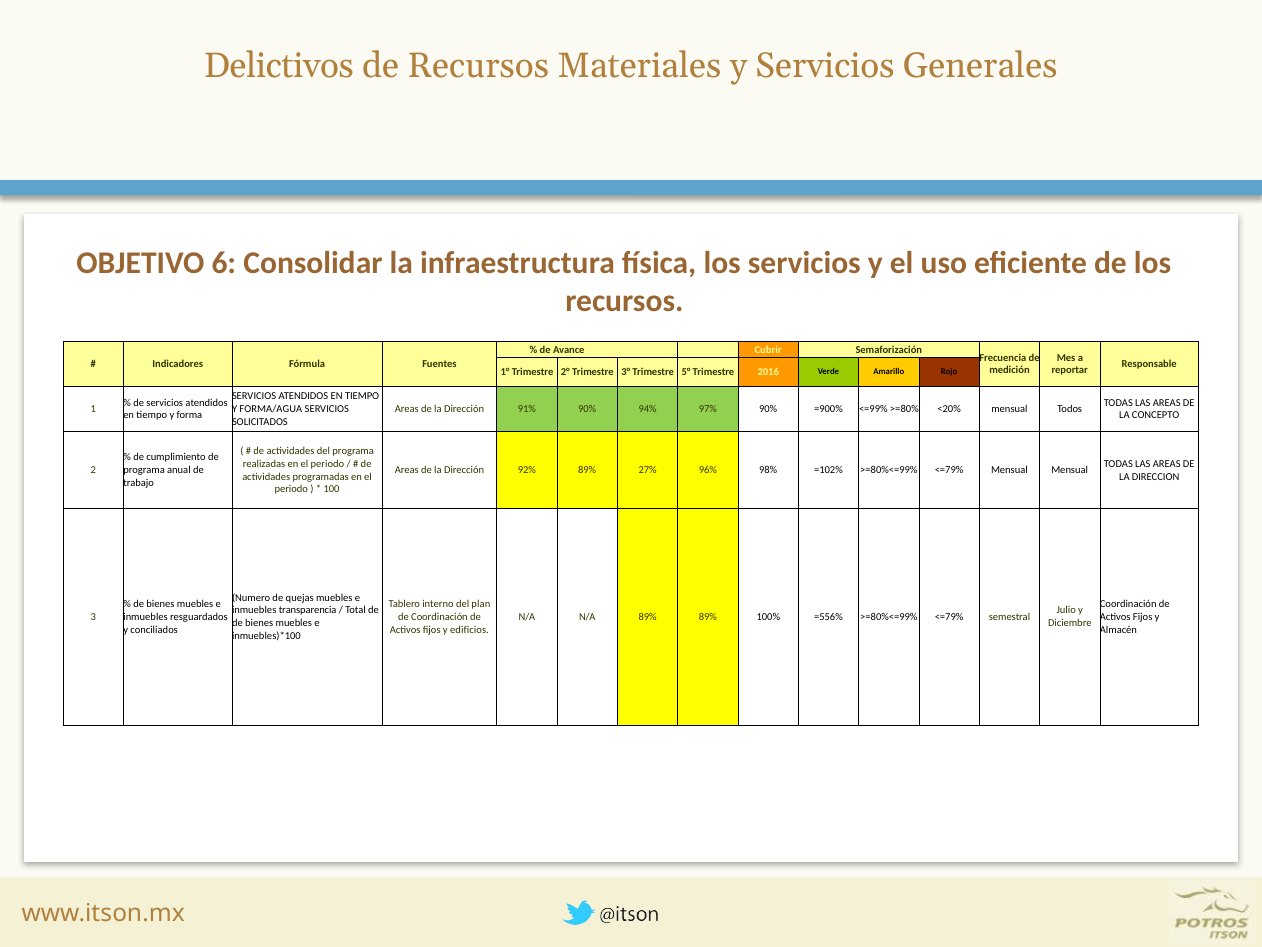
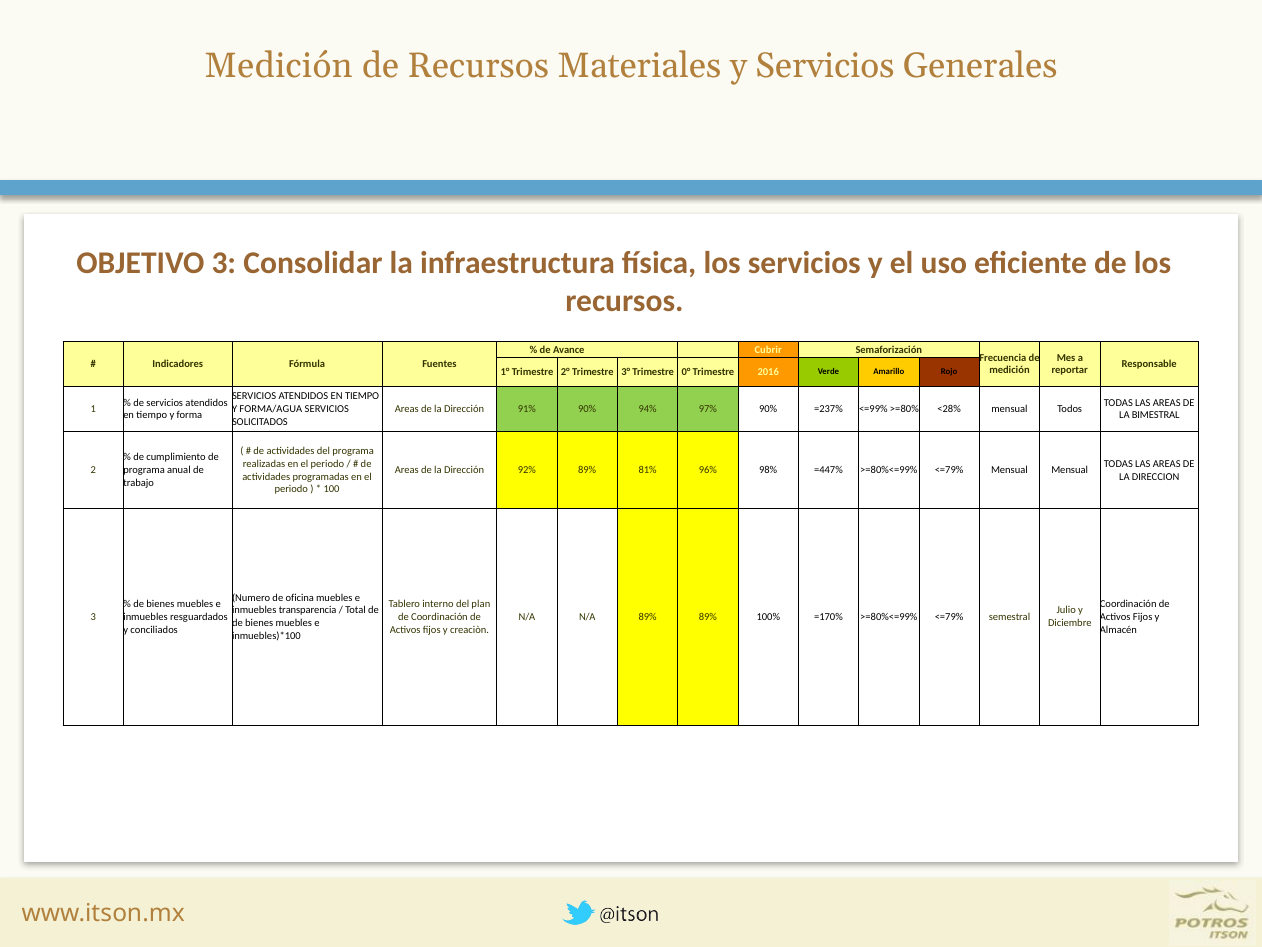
Delictivos at (279, 66): Delictivos -> Medición
OBJETIVO 6: 6 -> 3
5°: 5° -> 0°
=900%: =900% -> =237%
<20%: <20% -> <28%
CONCEPTO: CONCEPTO -> BIMESTRAL
27%: 27% -> 81%
=102%: =102% -> =447%
quejas: quejas -> oficina
=556%: =556% -> =170%
edificios: edificios -> creaciòn
